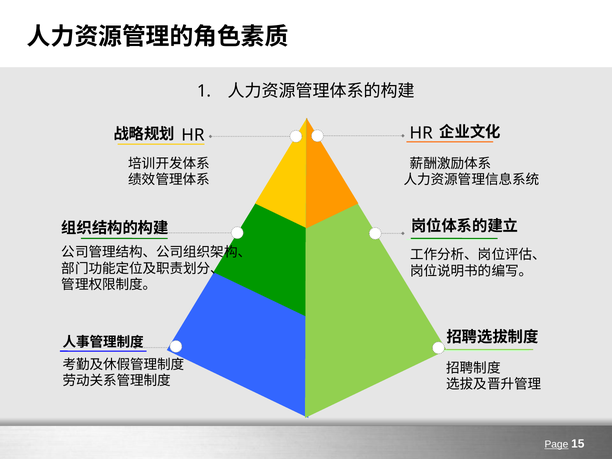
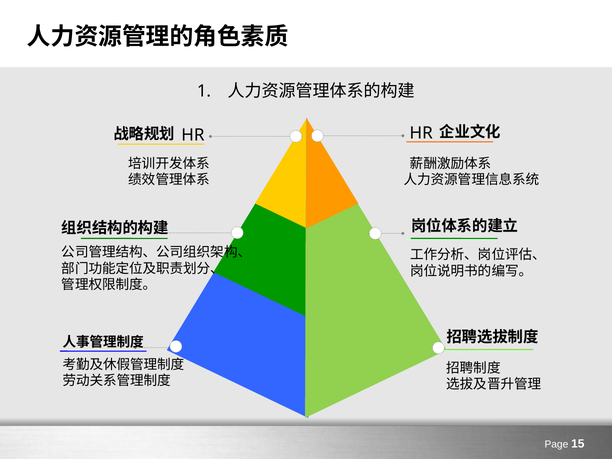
Page underline: present -> none
